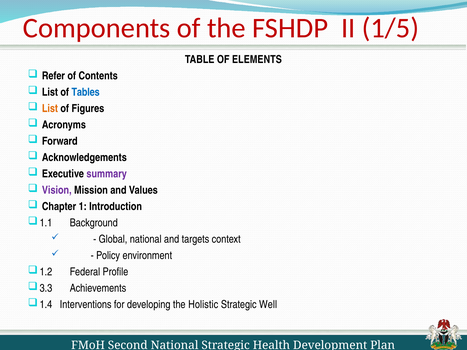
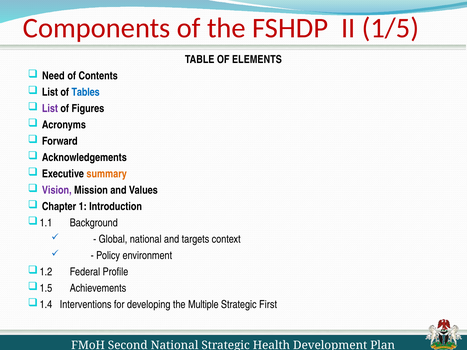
Refer: Refer -> Need
List at (50, 109) colour: orange -> purple
summary colour: purple -> orange
3.3: 3.3 -> 1.5
Holistic: Holistic -> Multiple
Well: Well -> First
